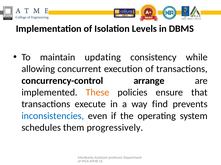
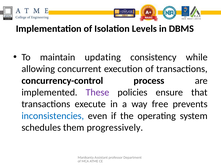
arrange: arrange -> process
These colour: orange -> purple
find: find -> free
